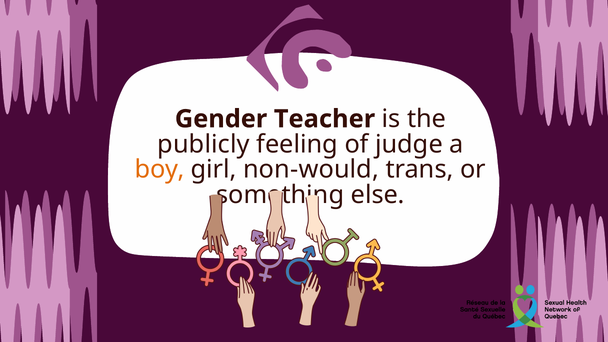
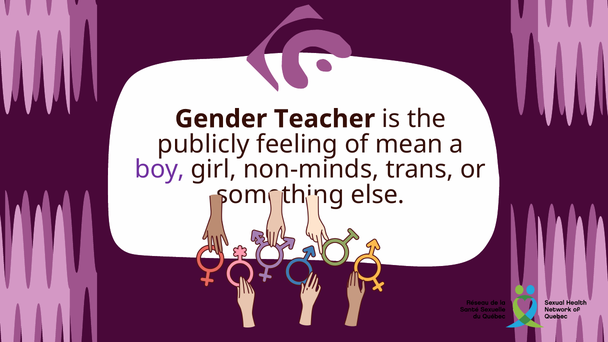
judge: judge -> mean
boy colour: orange -> purple
non-would: non-would -> non-minds
